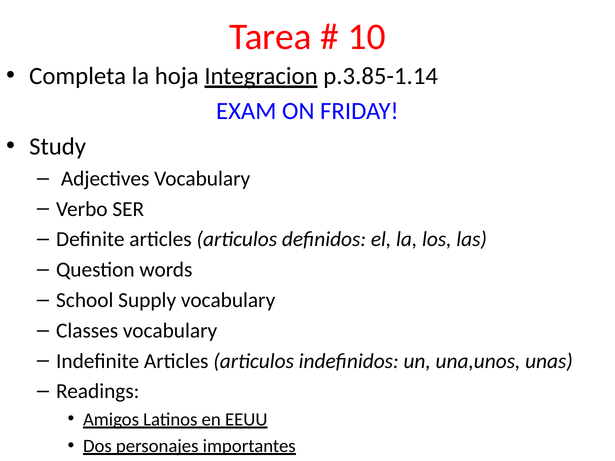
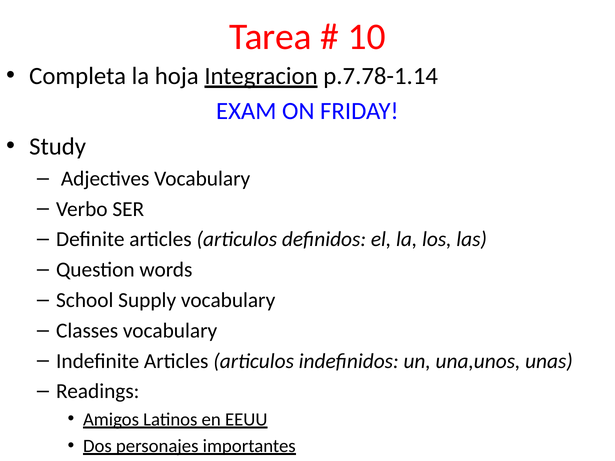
p.3.85-1.14: p.3.85-1.14 -> p.7.78-1.14
